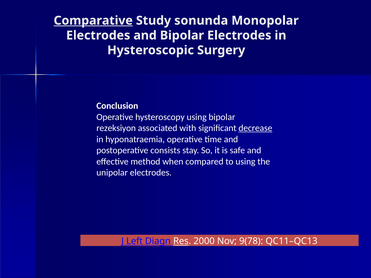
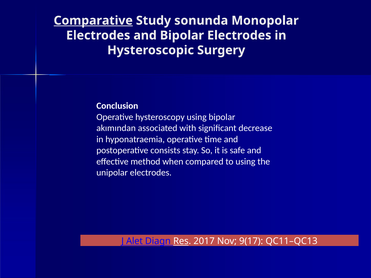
rezeksiyon: rezeksiyon -> akımından
decrease underline: present -> none
Left: Left -> Alet
2000: 2000 -> 2017
9(78: 9(78 -> 9(17
